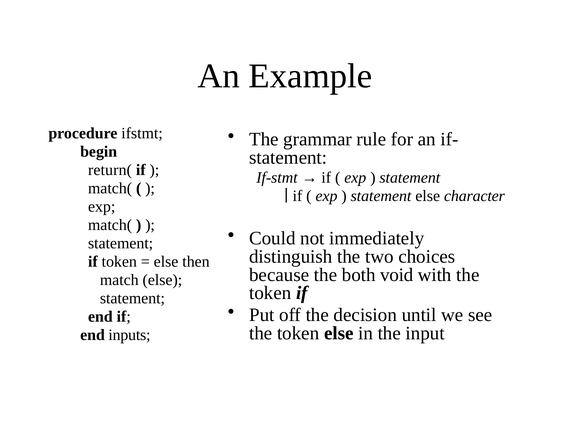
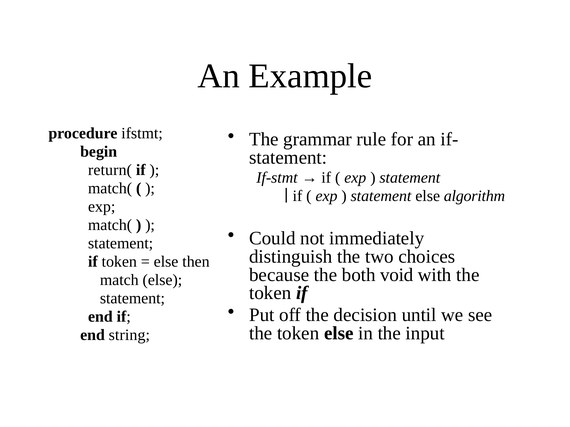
character: character -> algorithm
inputs: inputs -> string
